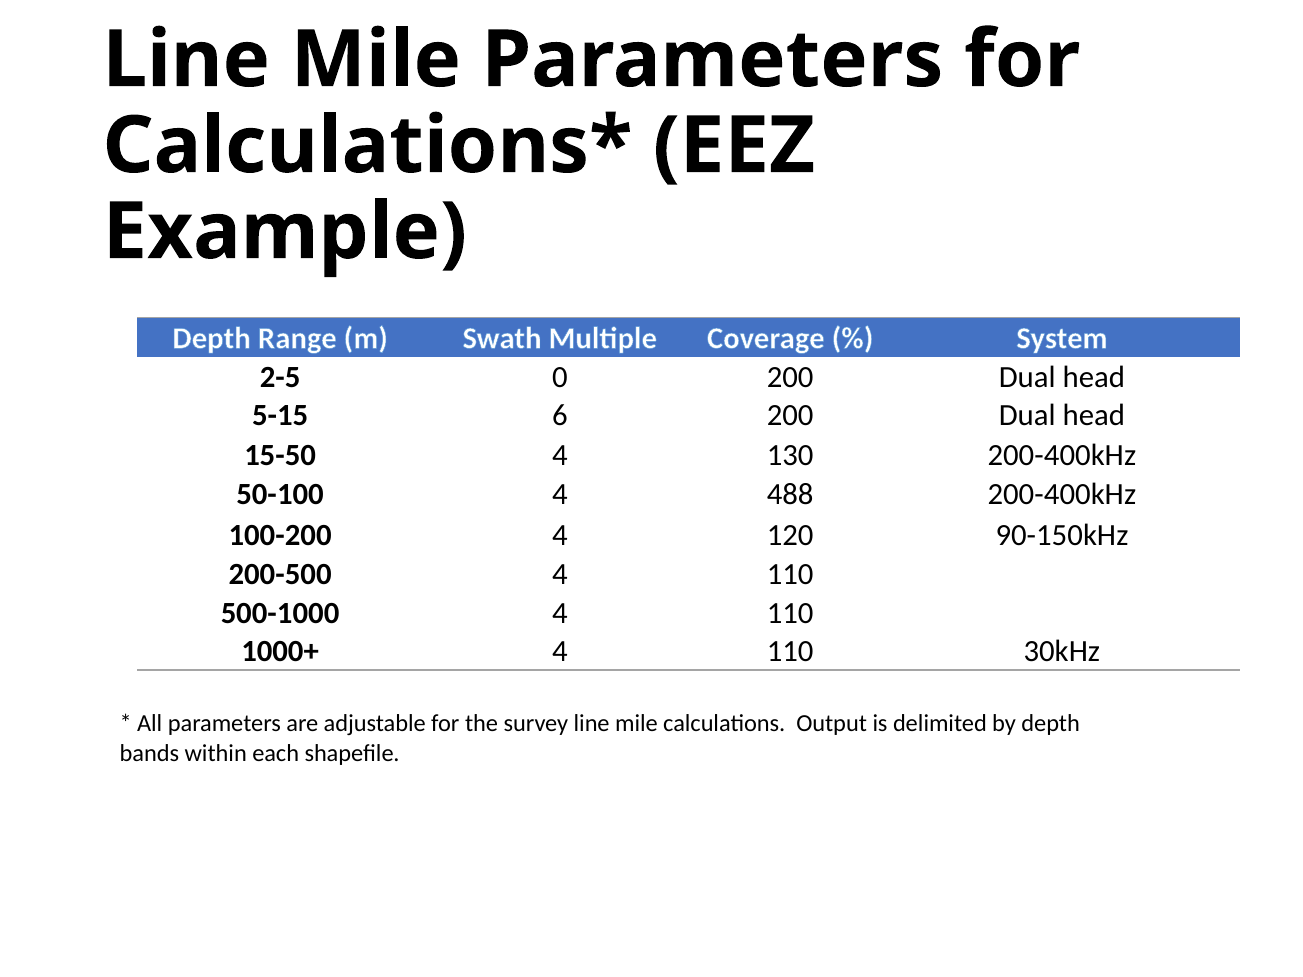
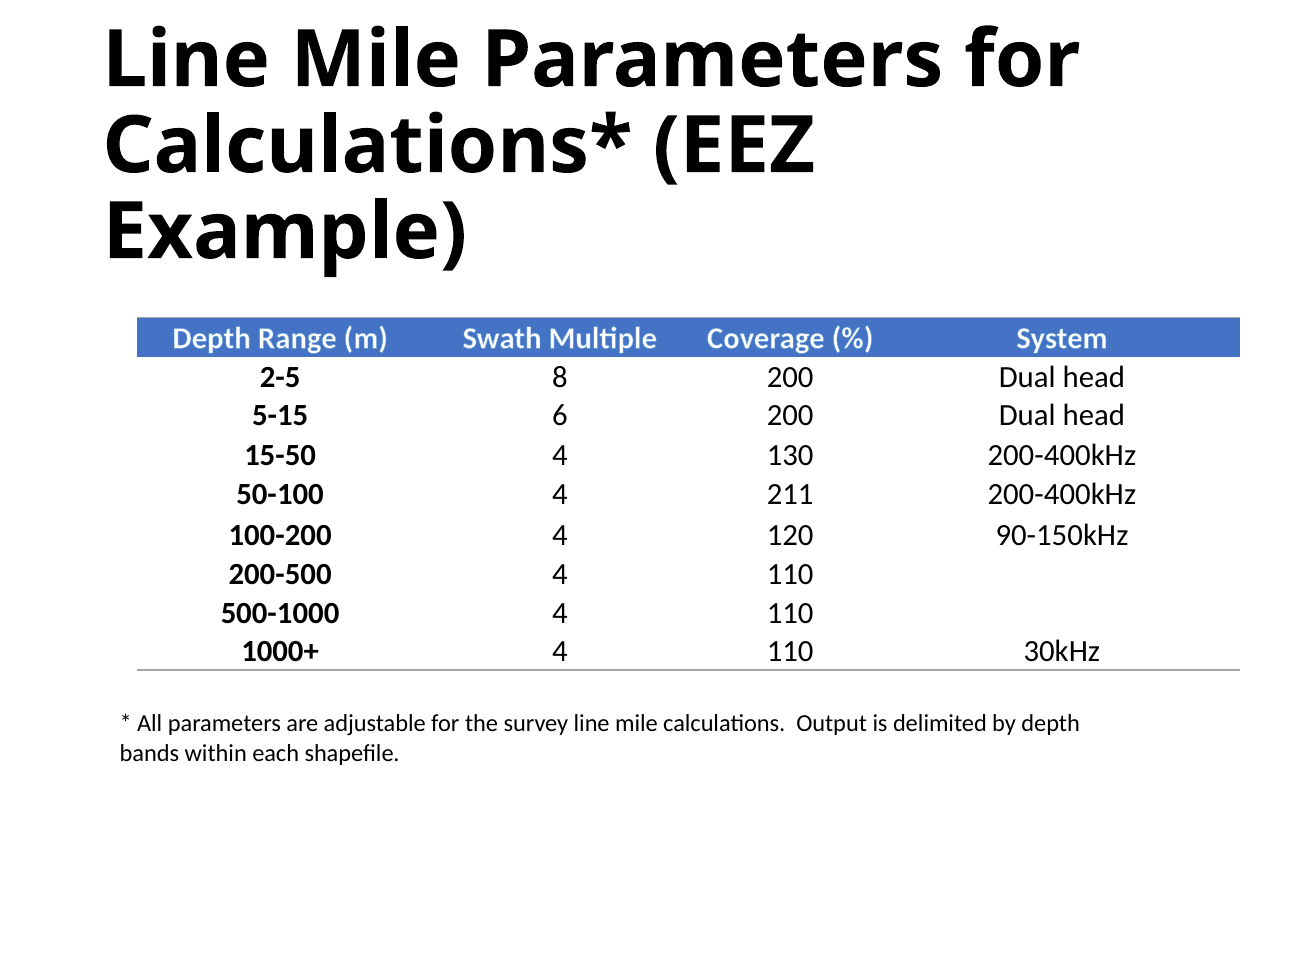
0: 0 -> 8
488: 488 -> 211
